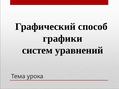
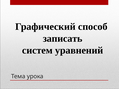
графики: графики -> записать
